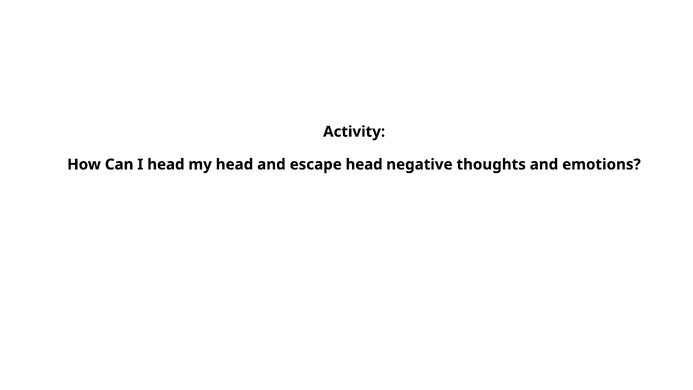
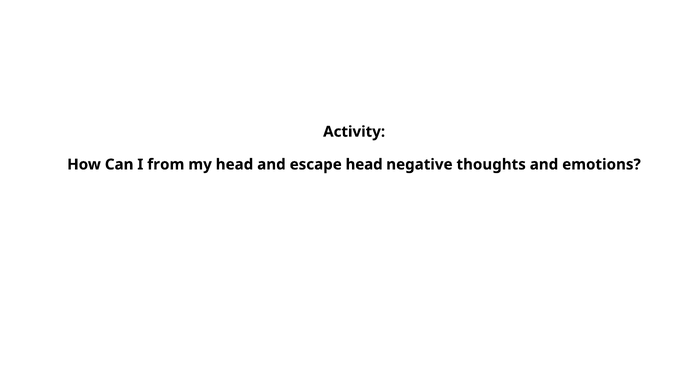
I head: head -> from
